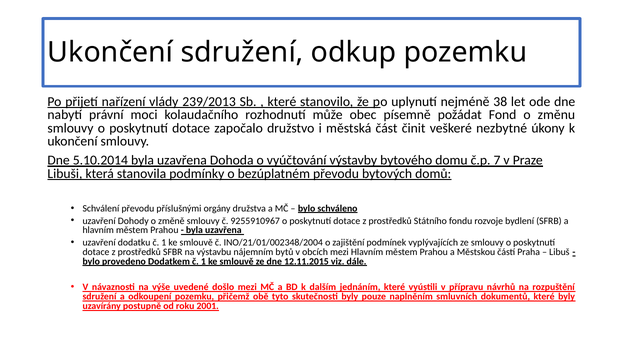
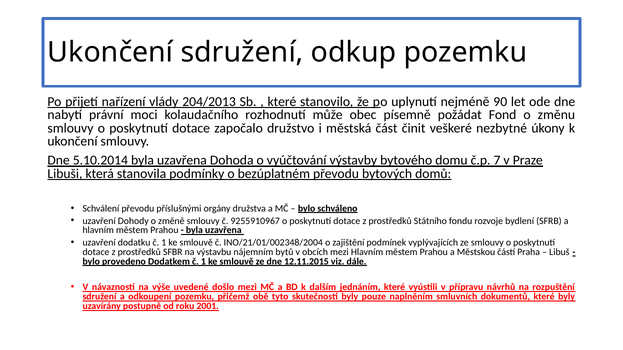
239/2013: 239/2013 -> 204/2013
38: 38 -> 90
